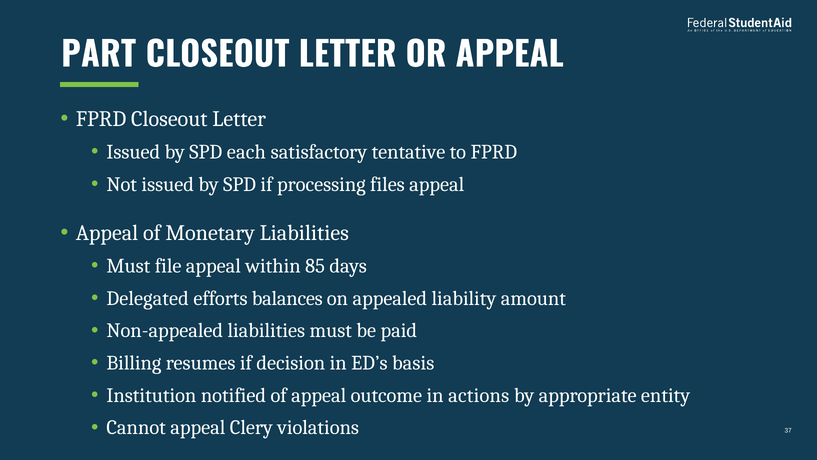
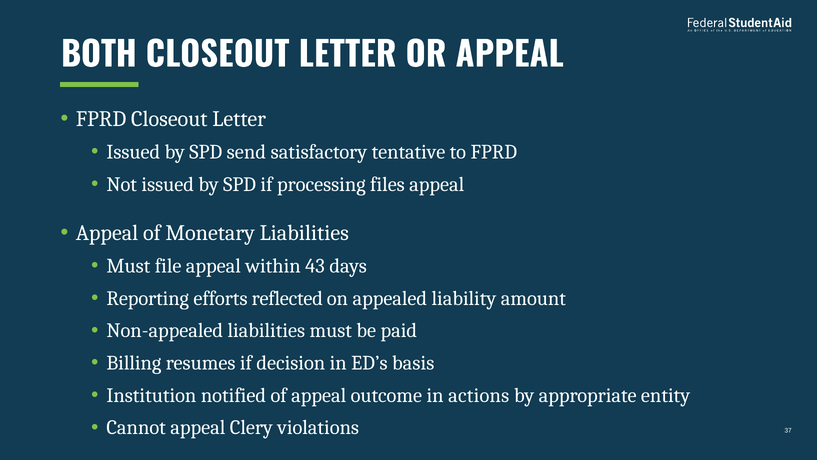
PART: PART -> BOTH
each: each -> send
85: 85 -> 43
Delegated: Delegated -> Reporting
balances: balances -> reflected
